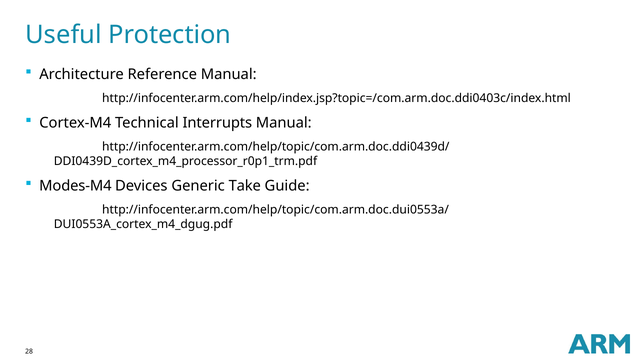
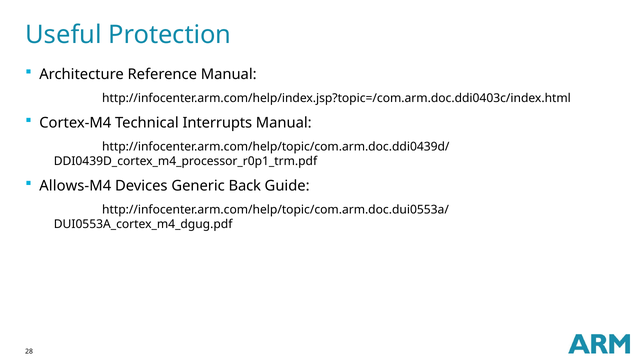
Modes-M4: Modes-M4 -> Allows-M4
Take: Take -> Back
